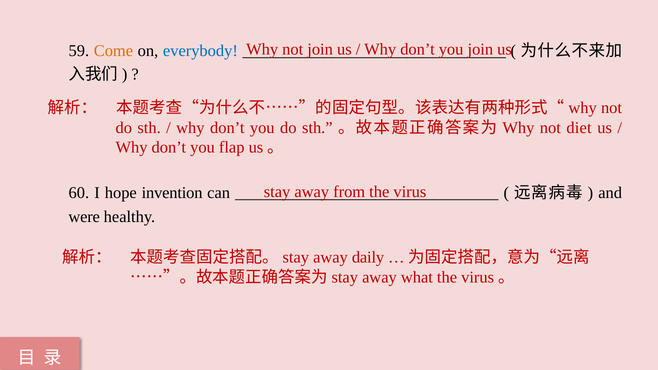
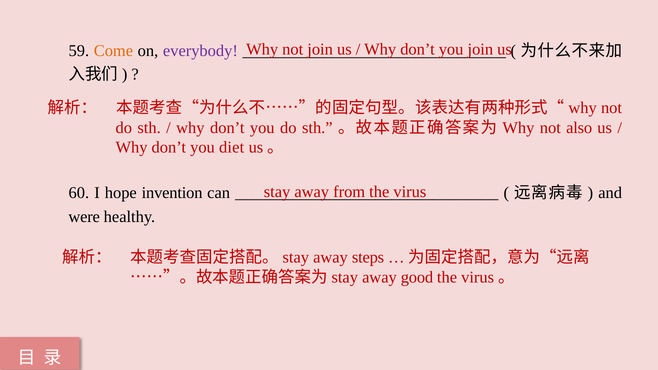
everybody colour: blue -> purple
diet: diet -> also
flap: flap -> diet
daily: daily -> steps
what: what -> good
